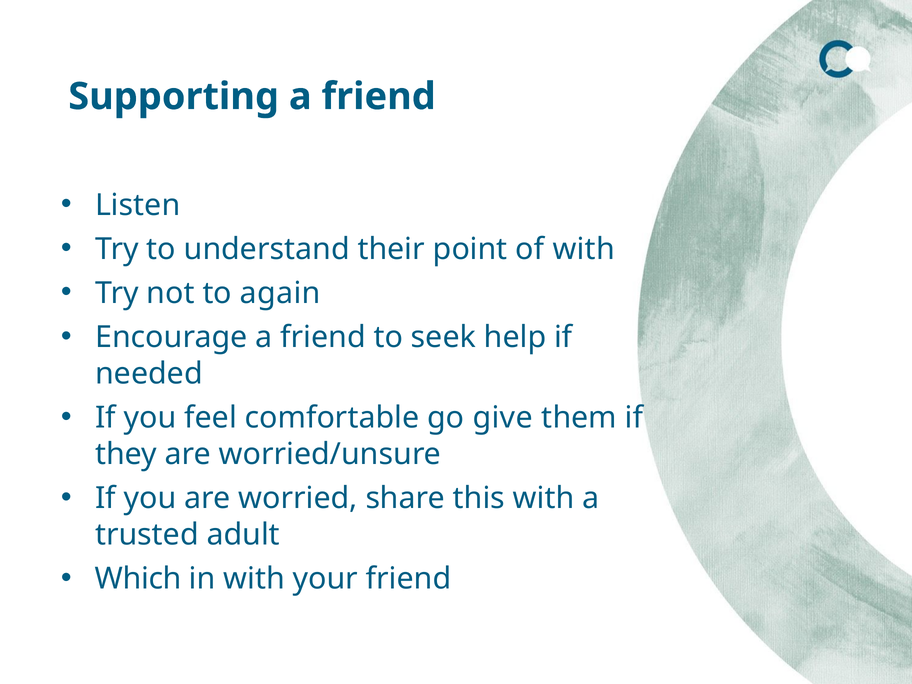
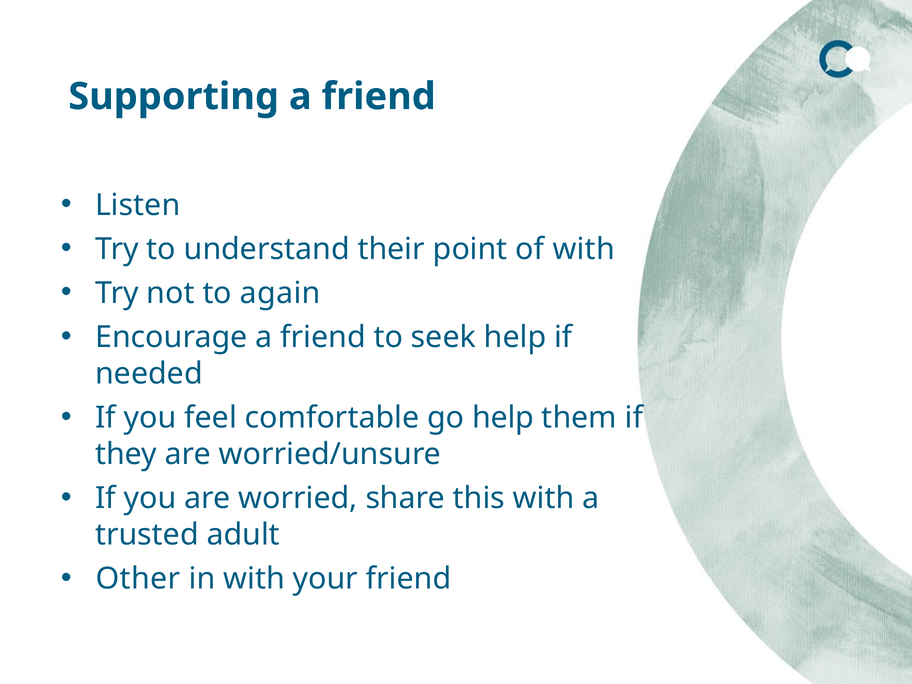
go give: give -> help
Which: Which -> Other
